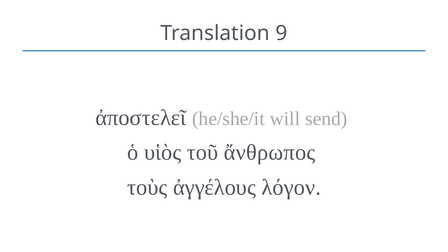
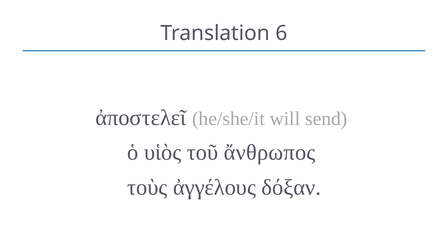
9: 9 -> 6
λόγον: λόγον -> δόξαν
